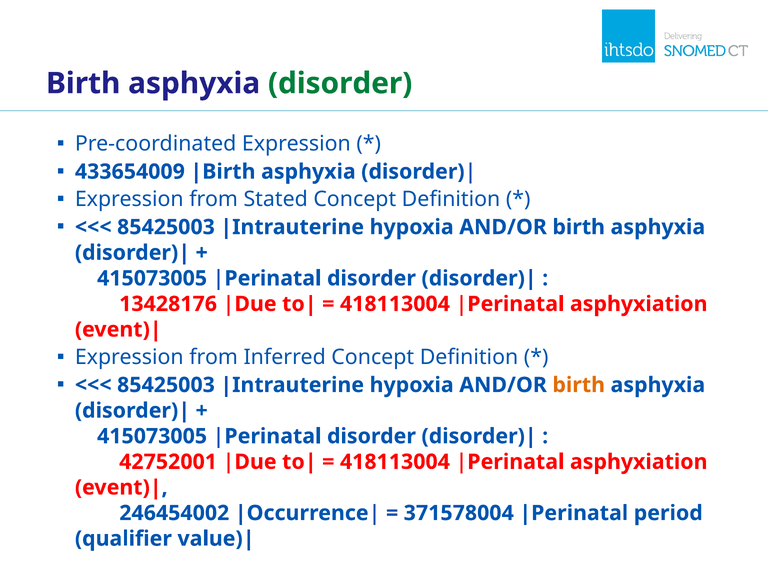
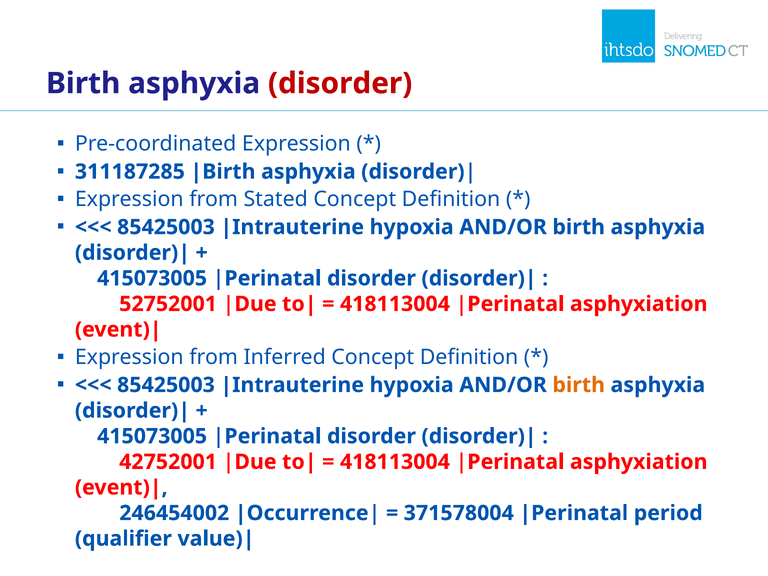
disorder at (340, 83) colour: green -> red
433654009: 433654009 -> 311187285
13428176: 13428176 -> 52752001
